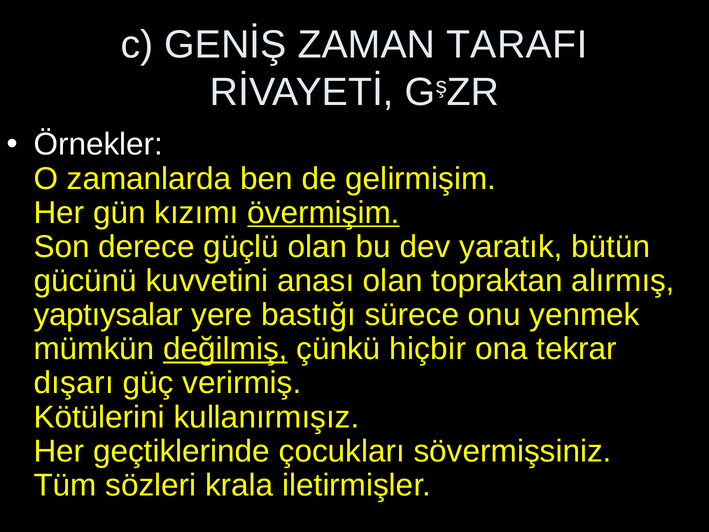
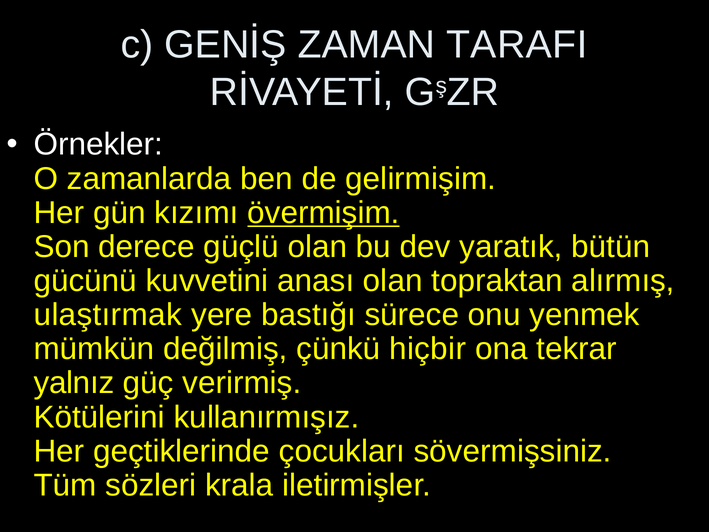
yaptıysalar: yaptıysalar -> ulaştırmak
değilmiş underline: present -> none
dışarı: dışarı -> yalnız
